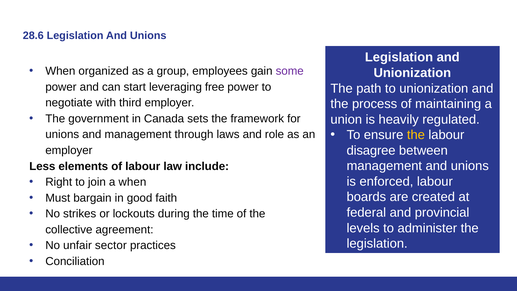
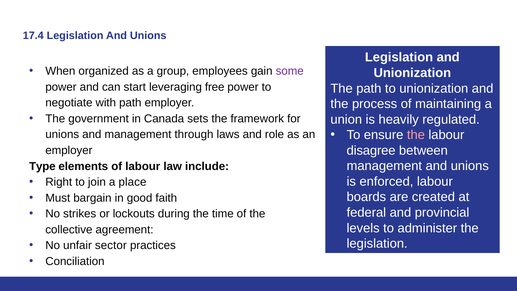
28.6: 28.6 -> 17.4
with third: third -> path
the at (416, 135) colour: yellow -> pink
Less: Less -> Type
a when: when -> place
